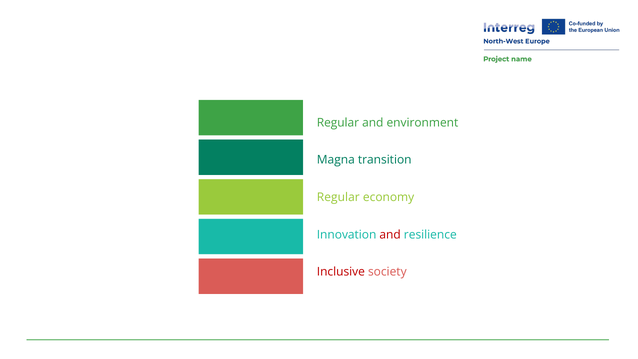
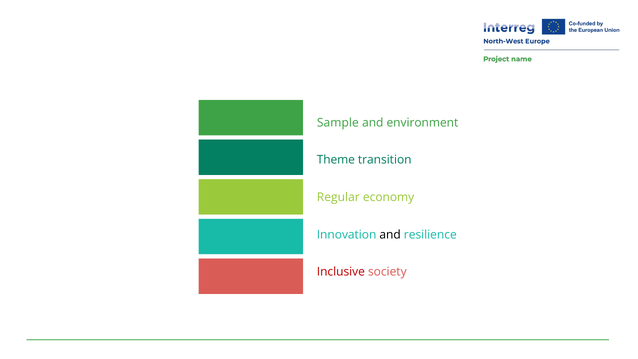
Regular at (338, 123): Regular -> Sample
Magna: Magna -> Theme
and at (390, 235) colour: red -> black
